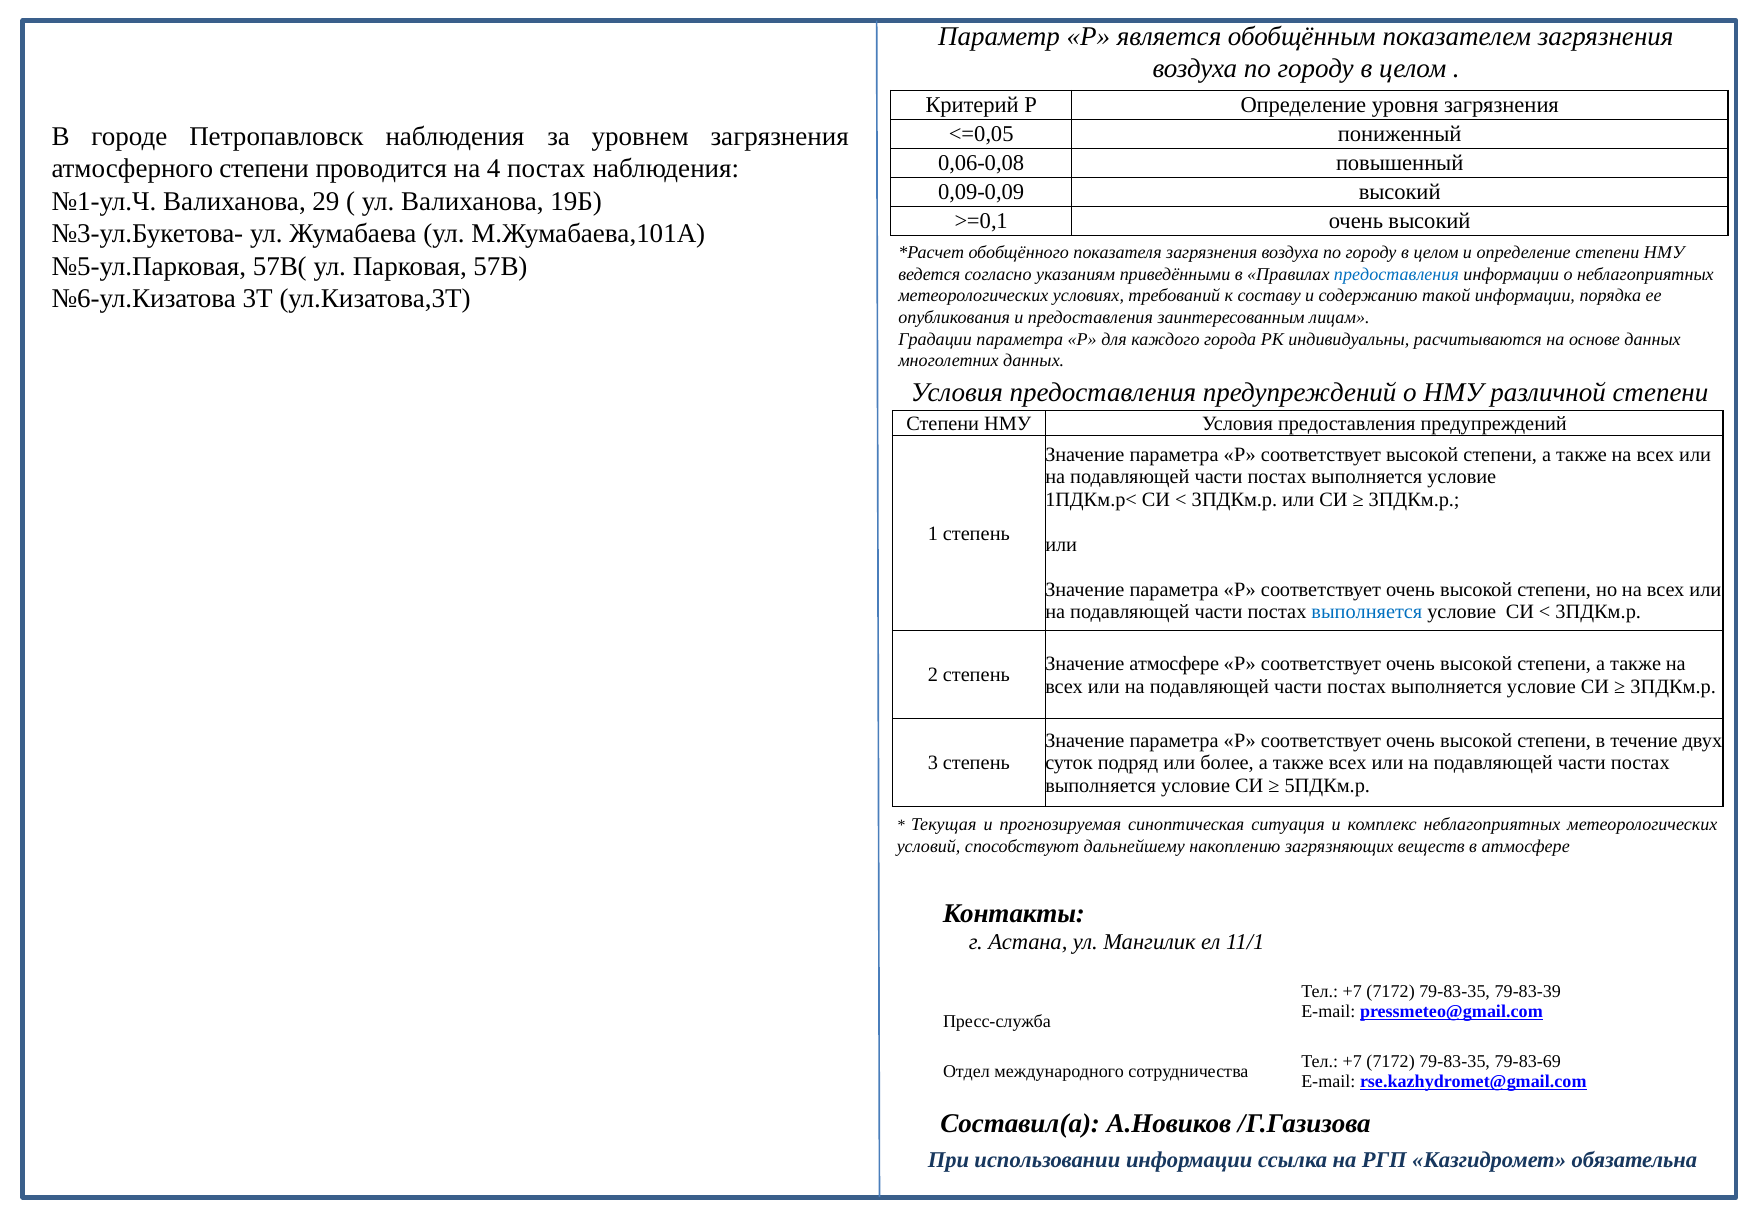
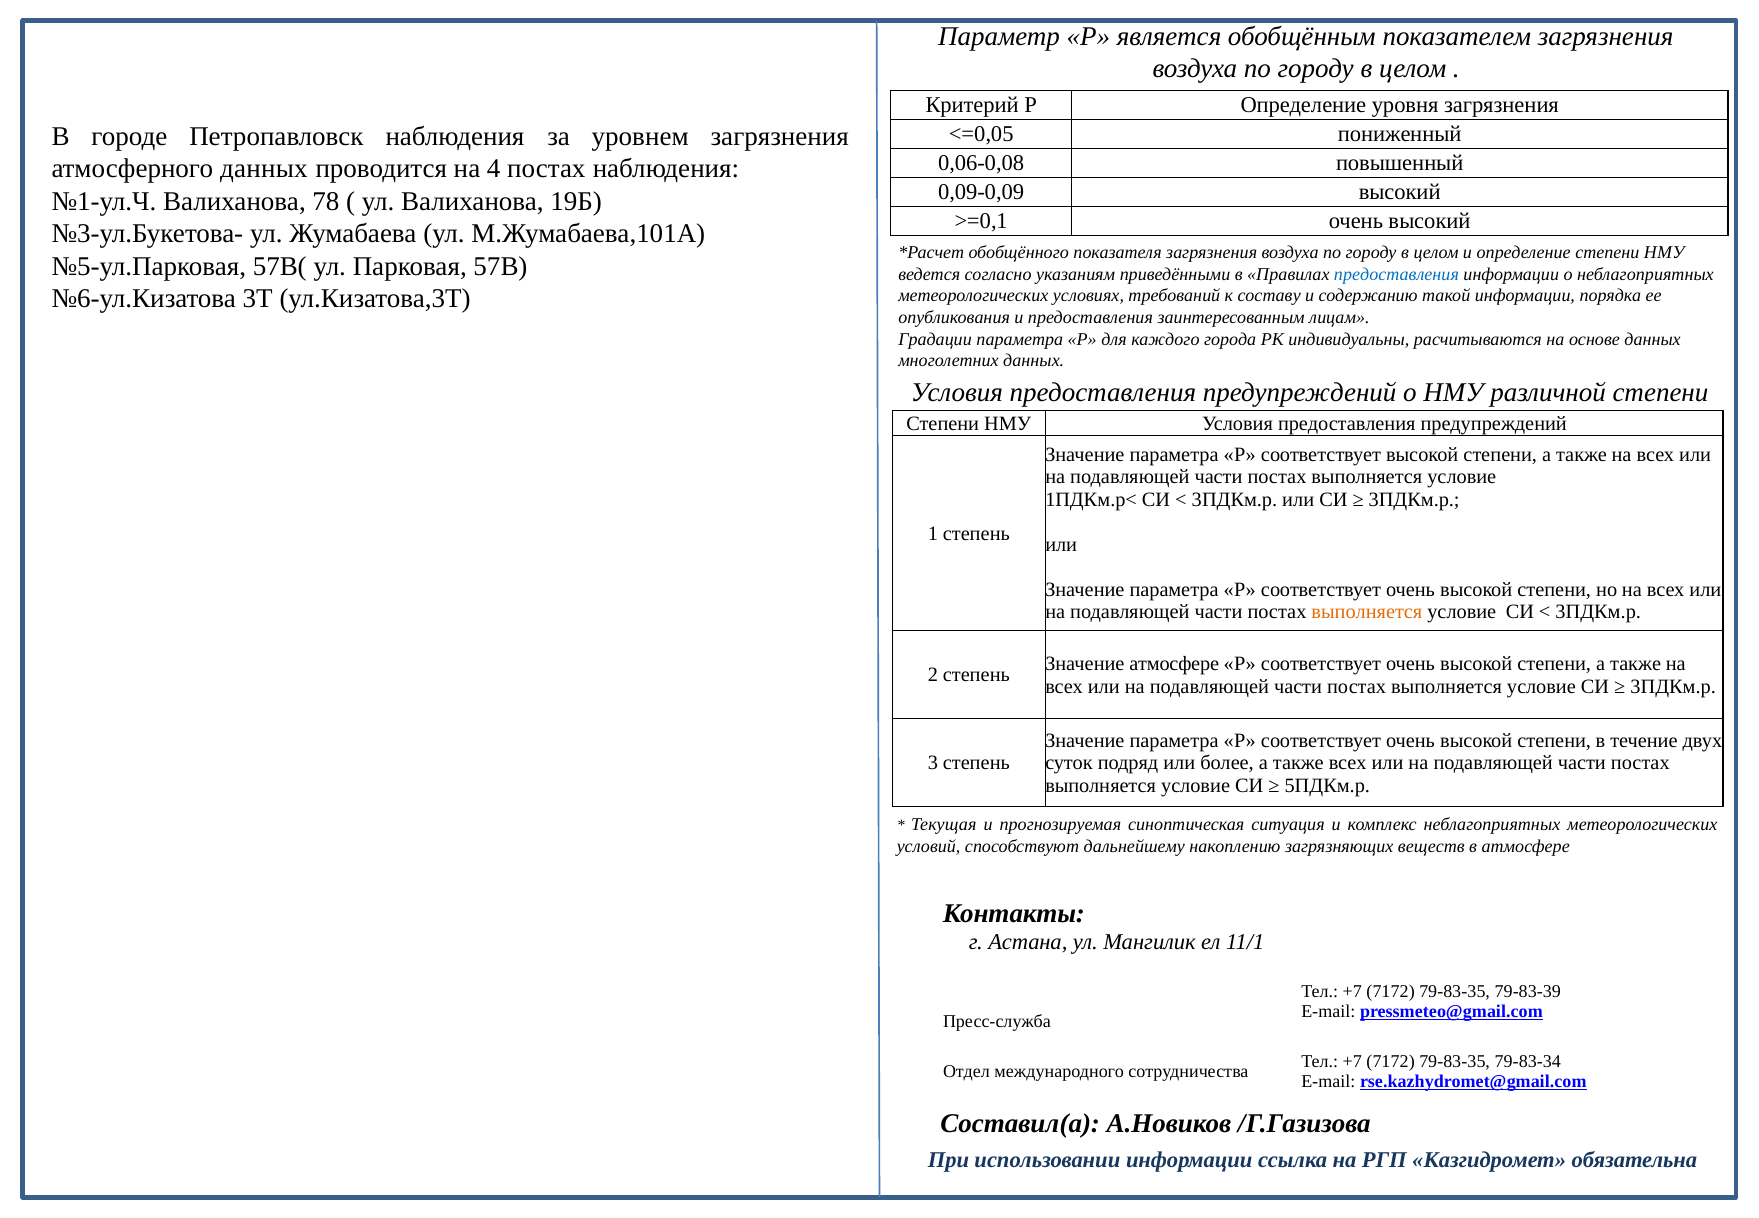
атмосферного степени: степени -> данных
29: 29 -> 78
выполняется at (1367, 612) colour: blue -> orange
79-83-69: 79-83-69 -> 79-83-34
